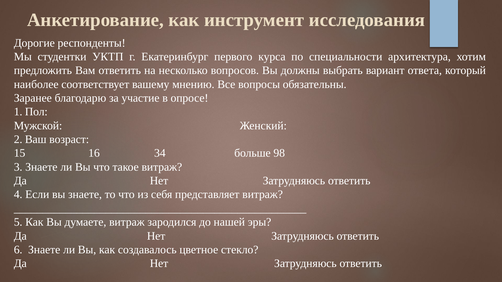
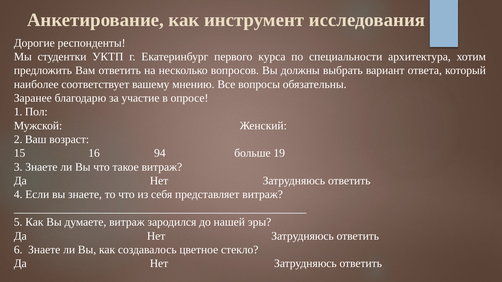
34: 34 -> 94
98: 98 -> 19
